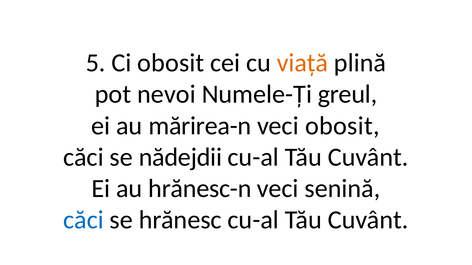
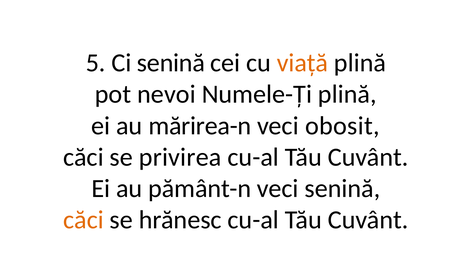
Ci obosit: obosit -> senină
Numele-Ți greul: greul -> plină
nădejdii: nădejdii -> privirea
hrănesc-n: hrănesc-n -> pământ-n
căci at (84, 220) colour: blue -> orange
